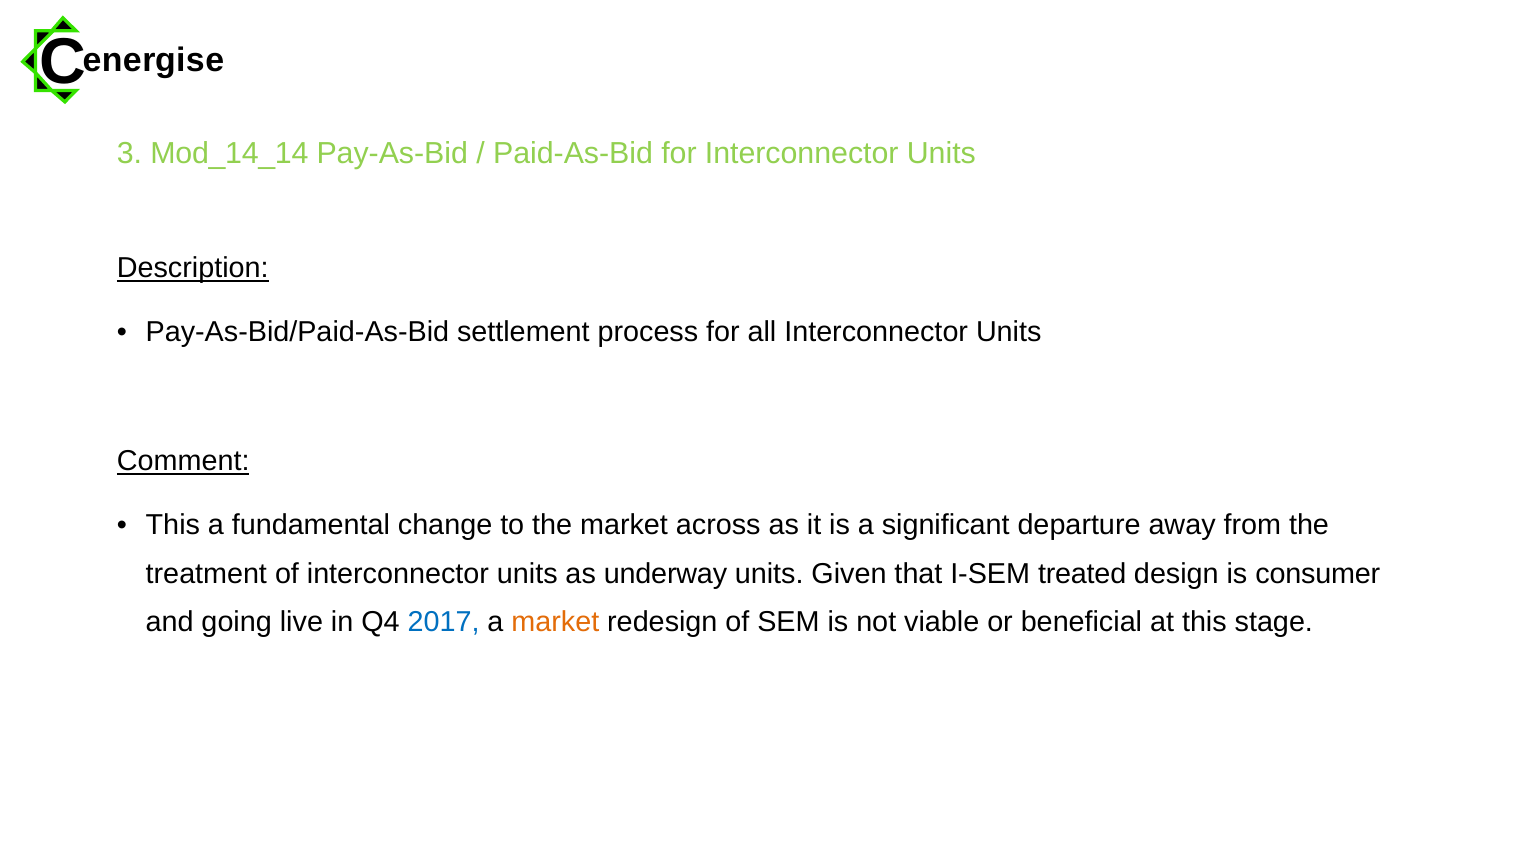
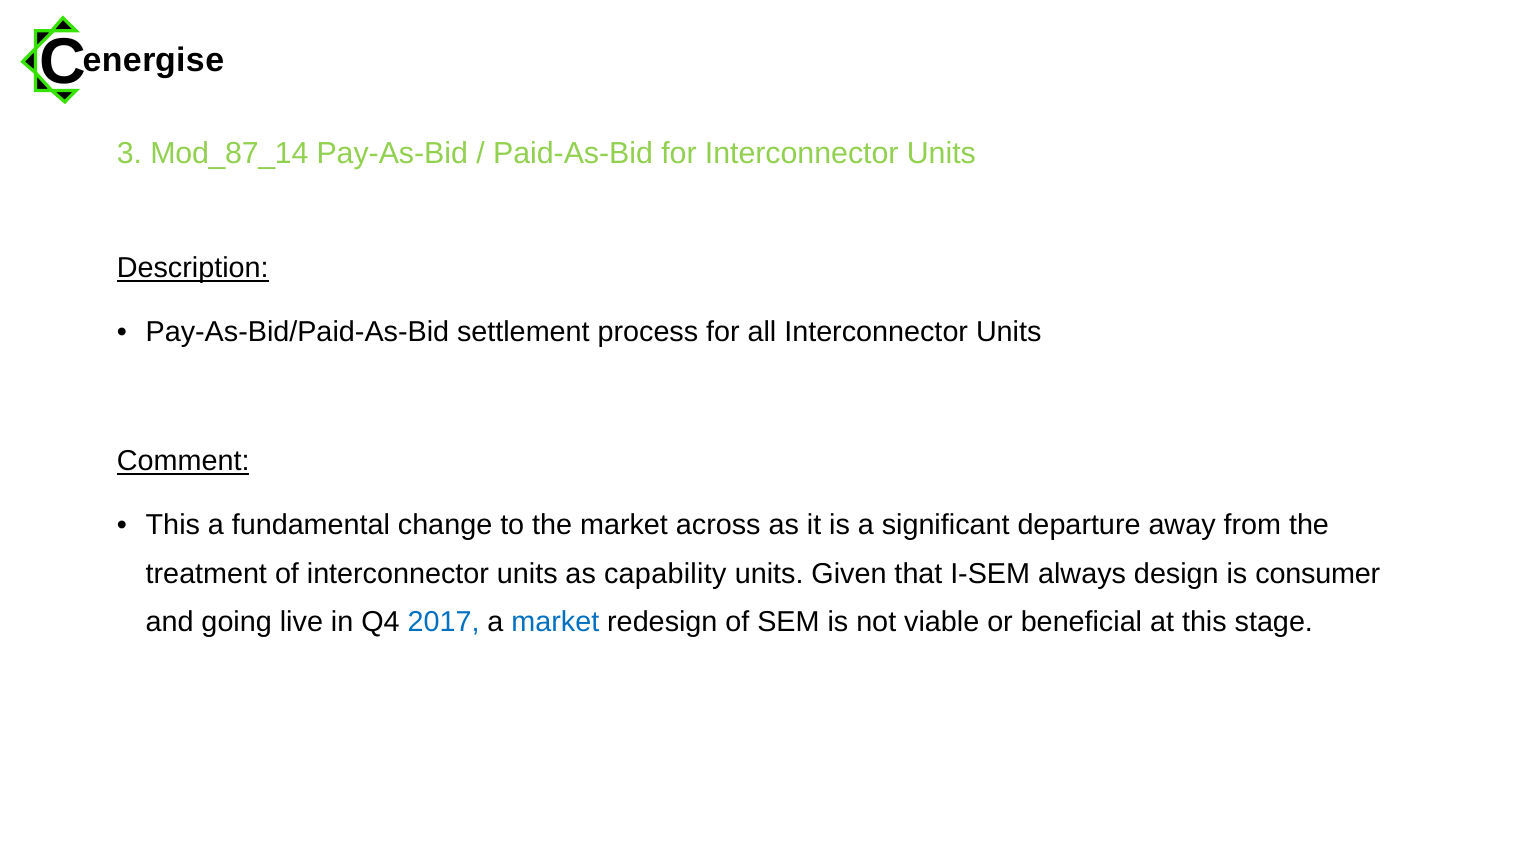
Mod_14_14: Mod_14_14 -> Mod_87_14
underway: underway -> capability
treated: treated -> always
market at (555, 622) colour: orange -> blue
